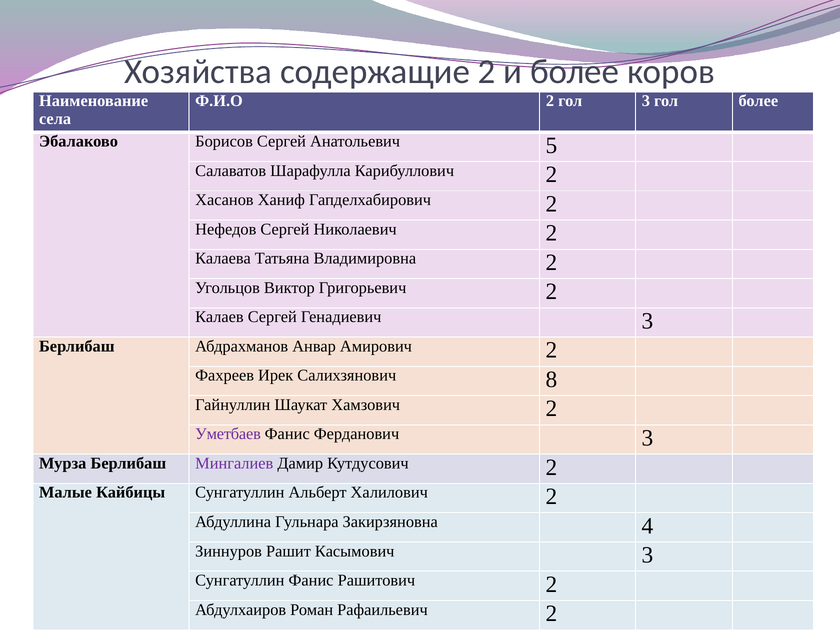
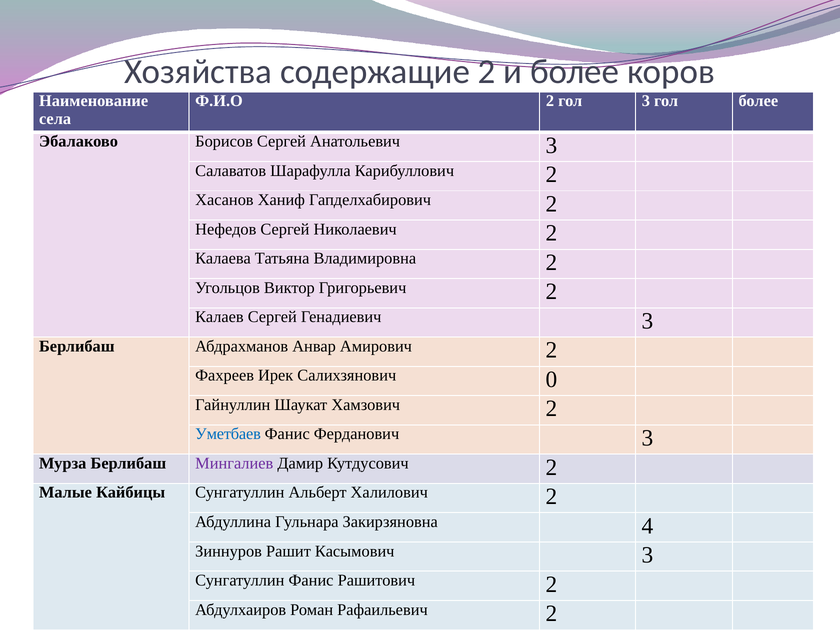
Анатольевич 5: 5 -> 3
8: 8 -> 0
Уметбаев colour: purple -> blue
